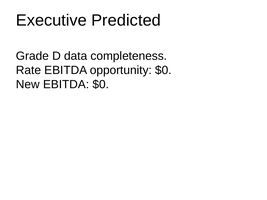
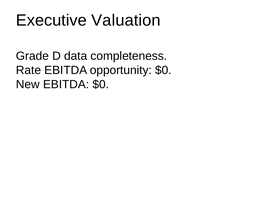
Predicted: Predicted -> Valuation
